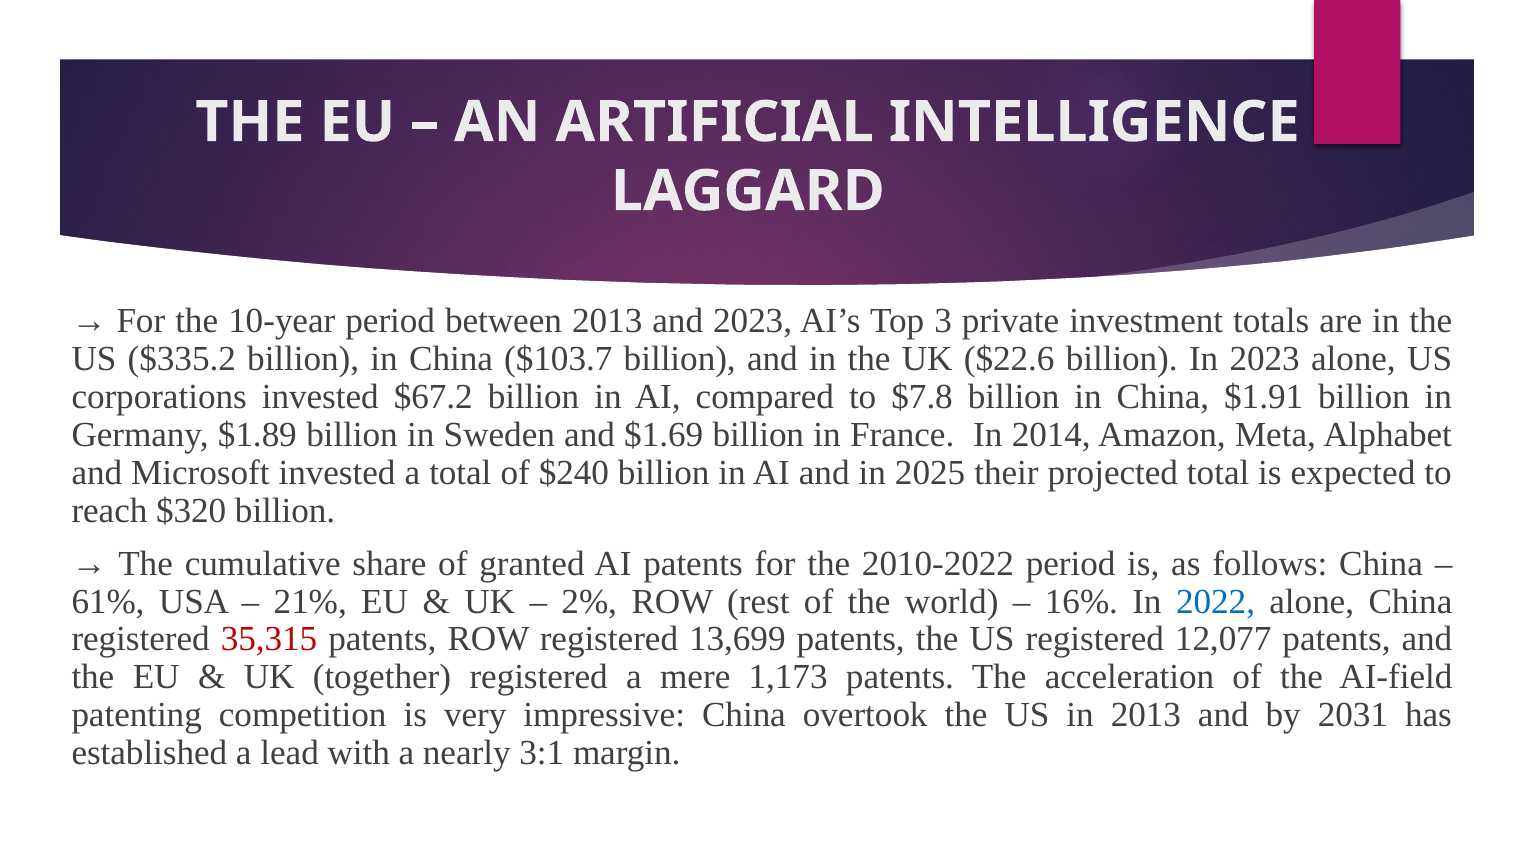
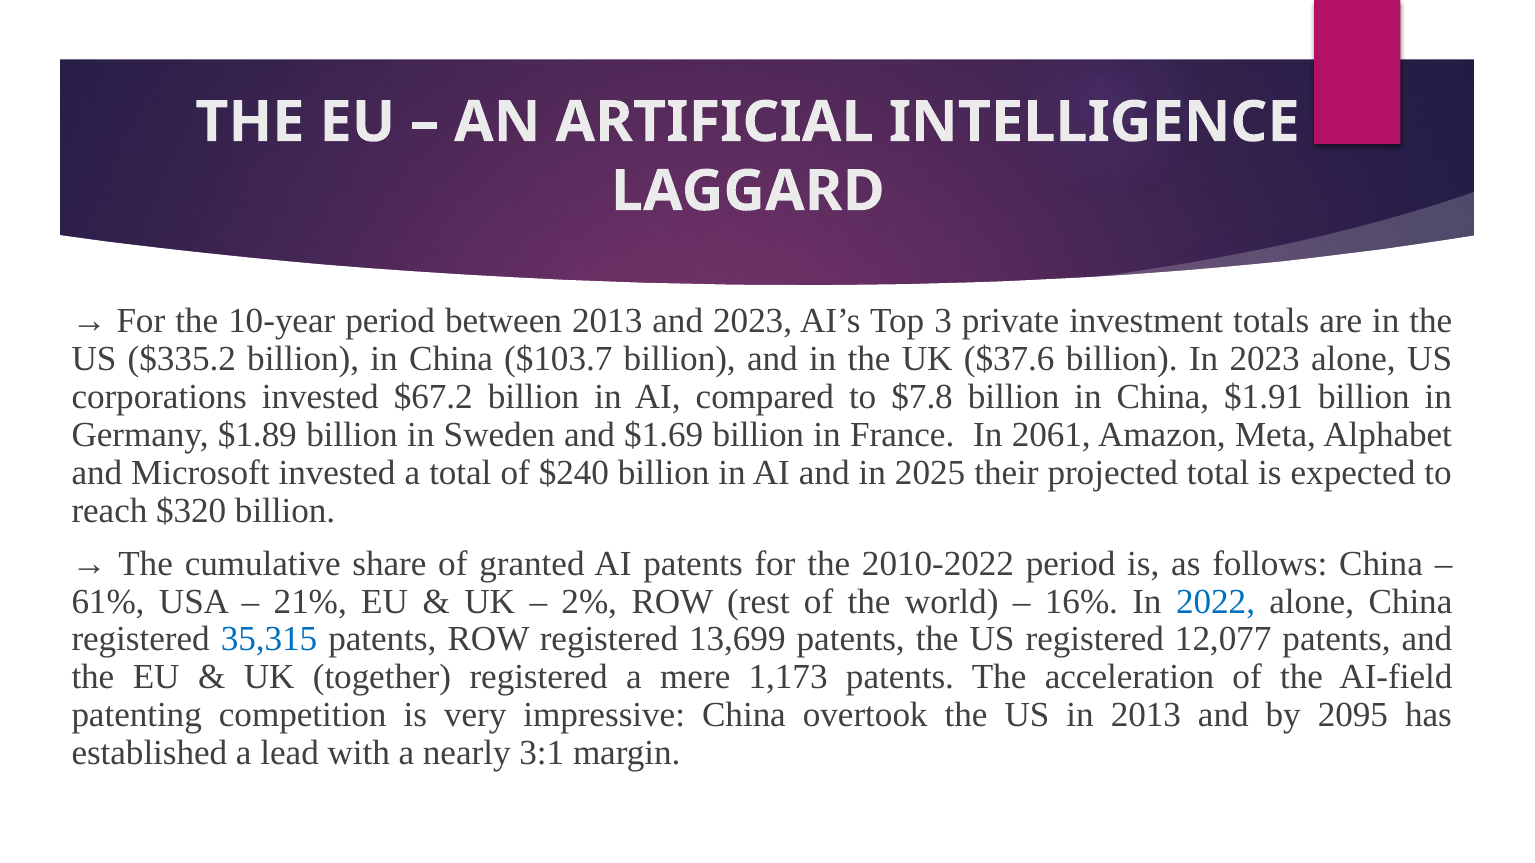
$22.6: $22.6 -> $37.6
2014: 2014 -> 2061
35,315 colour: red -> blue
2031: 2031 -> 2095
